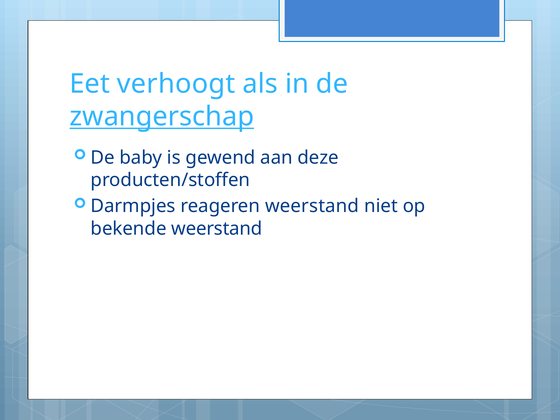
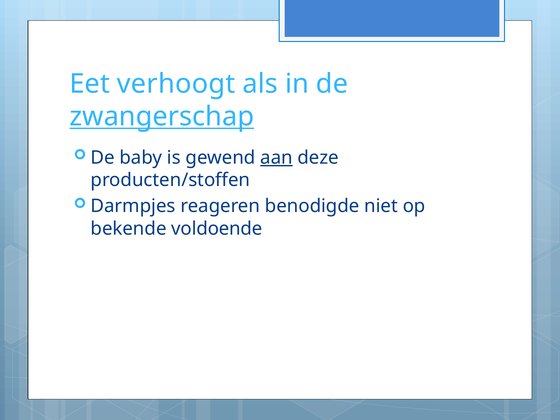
aan underline: none -> present
reageren weerstand: weerstand -> benodigde
bekende weerstand: weerstand -> voldoende
